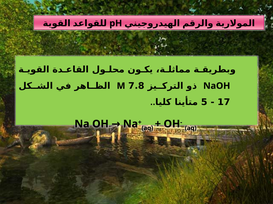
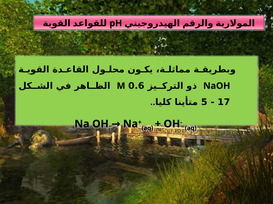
7.8: 7.8 -> 0.6
